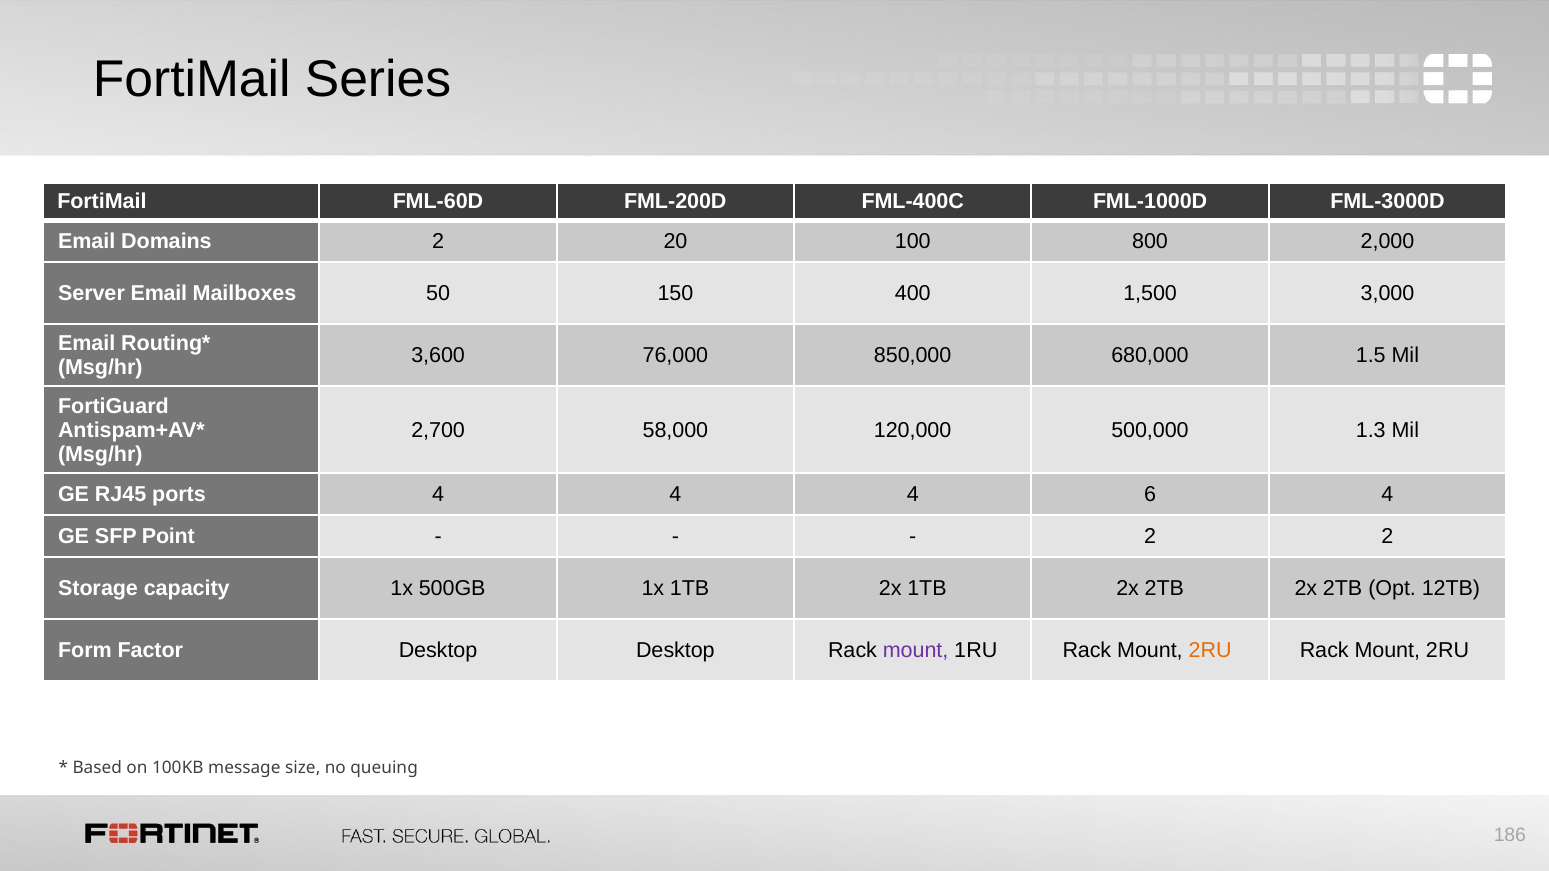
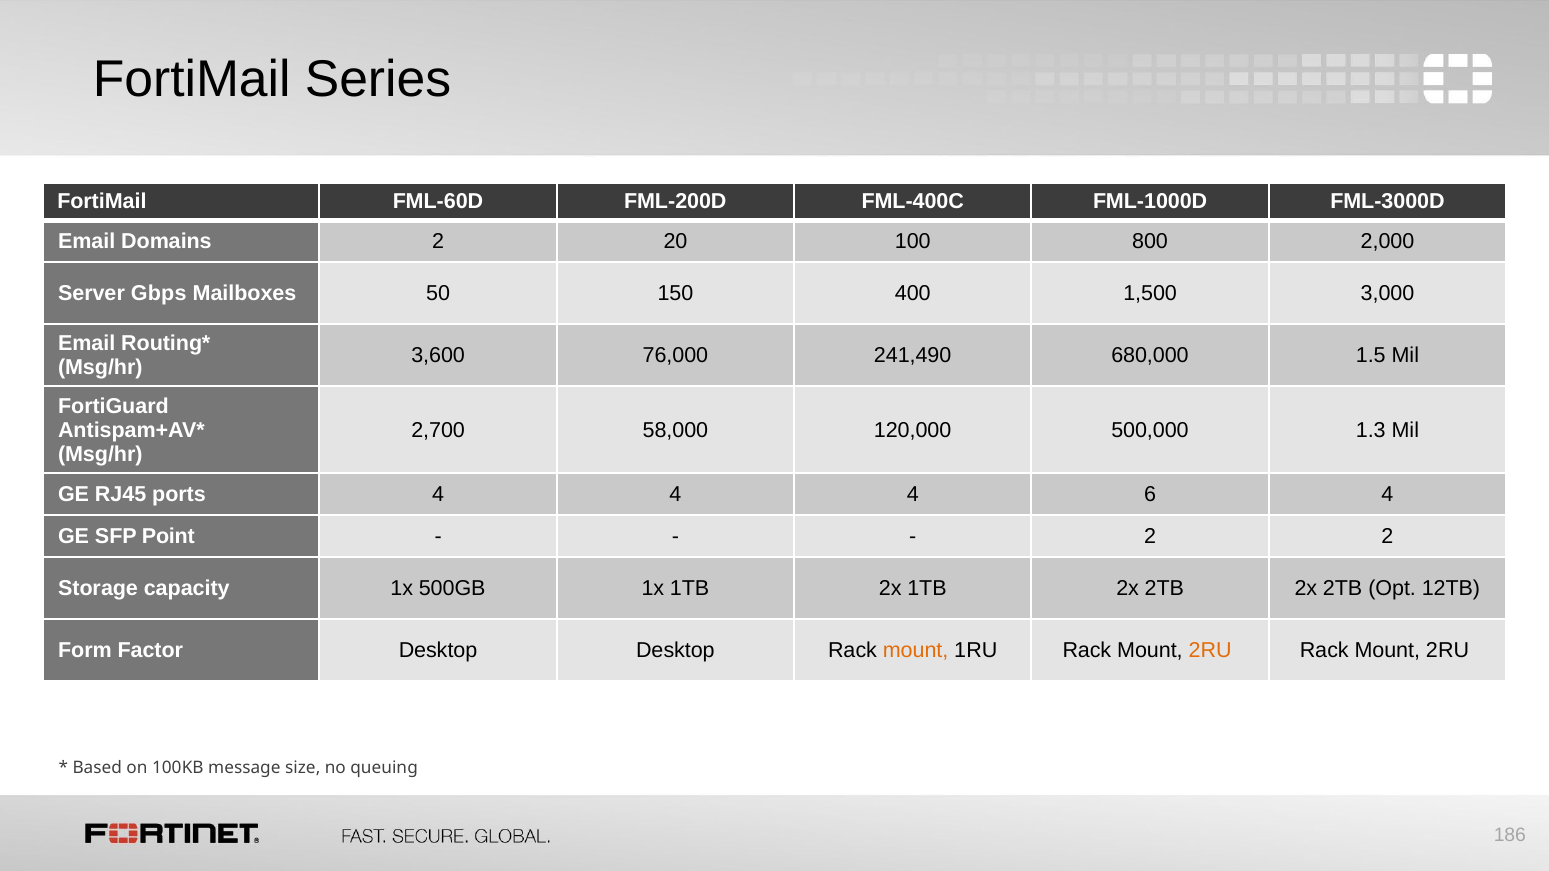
Server Email: Email -> Gbps
850,000: 850,000 -> 241,490
mount at (916, 650) colour: purple -> orange
